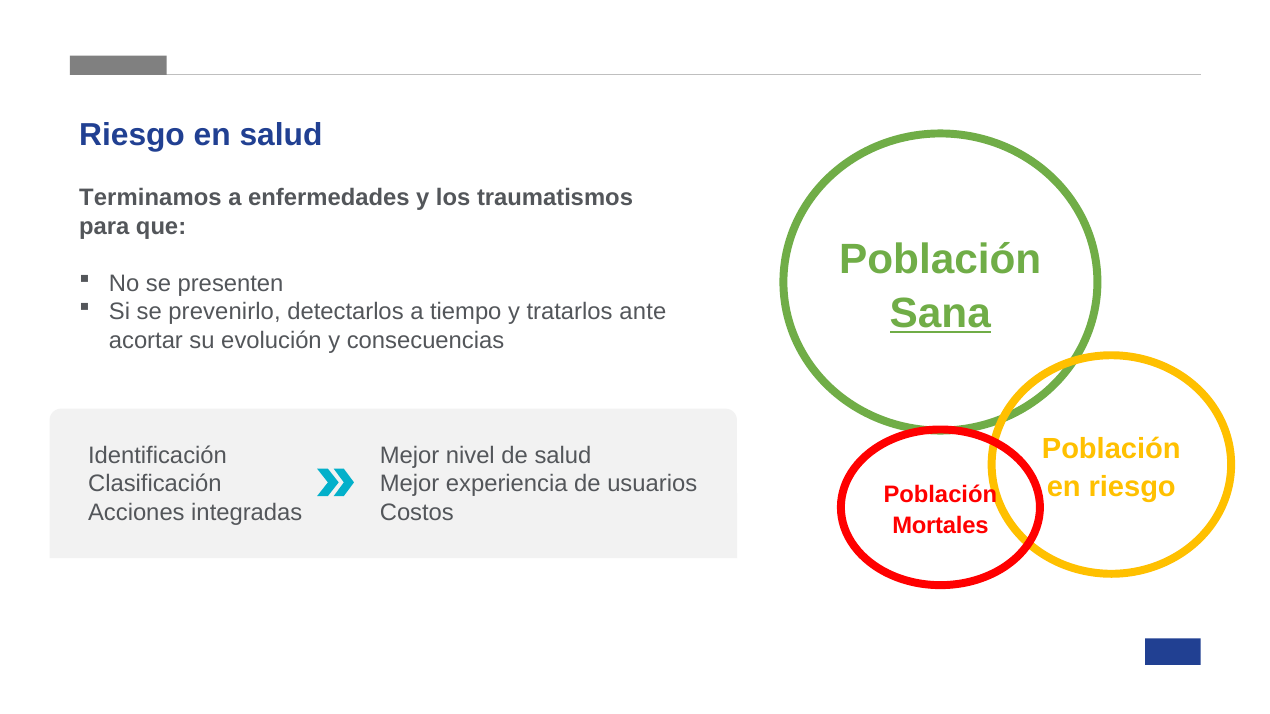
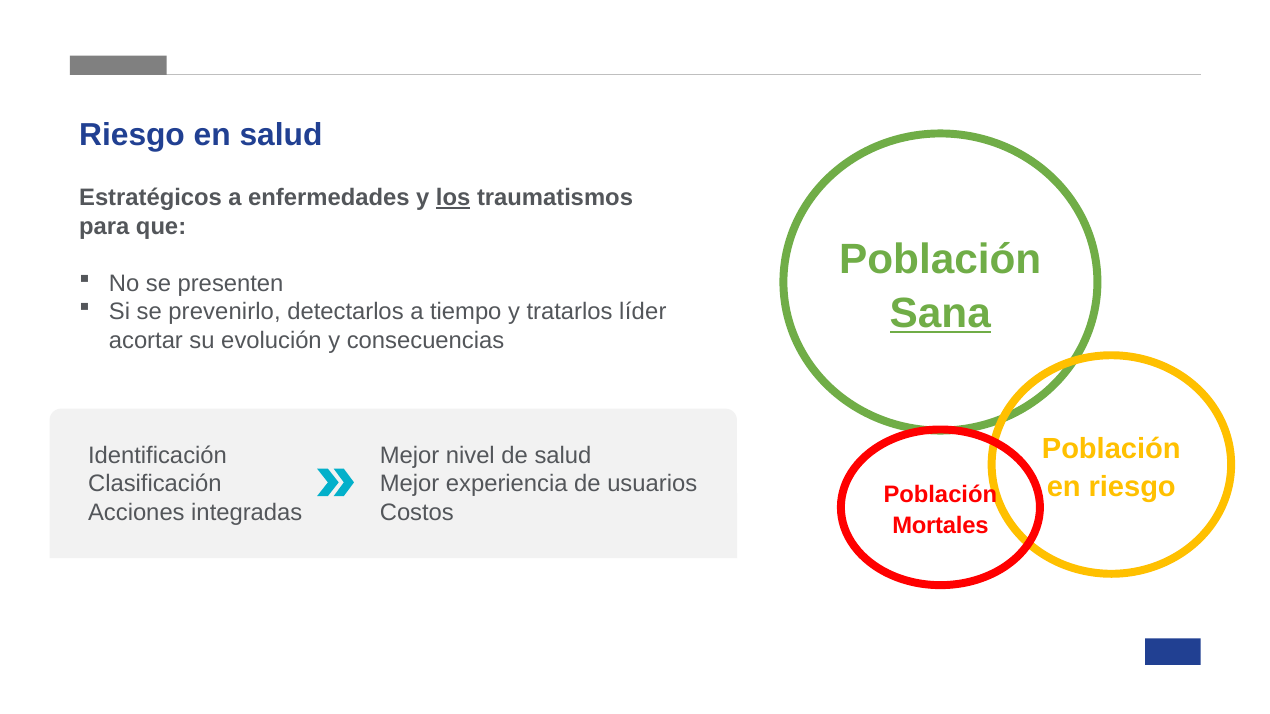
Terminamos: Terminamos -> Estratégicos
los underline: none -> present
ante: ante -> líder
